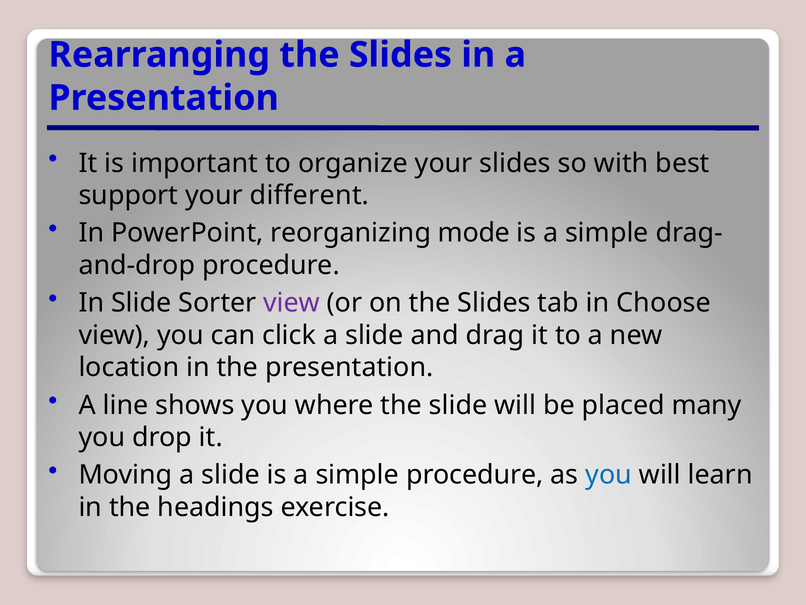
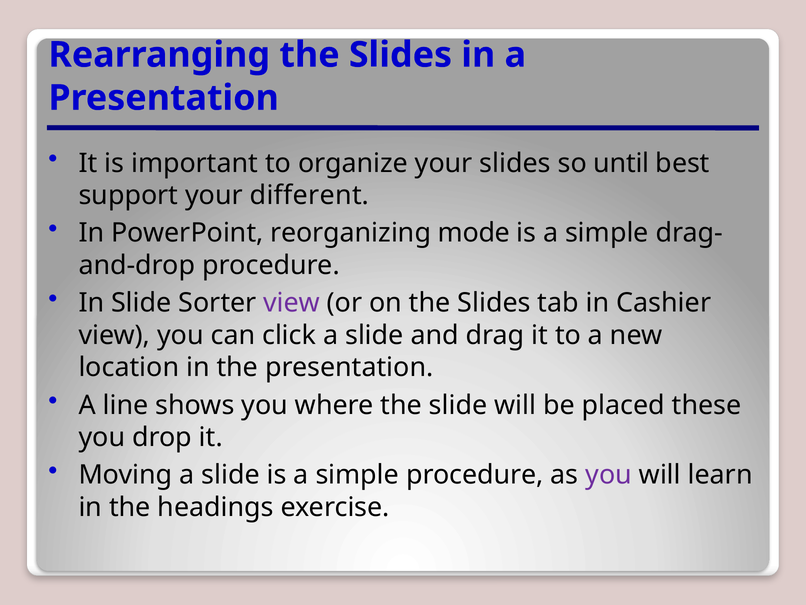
with: with -> until
Choose: Choose -> Cashier
many: many -> these
you at (609, 475) colour: blue -> purple
